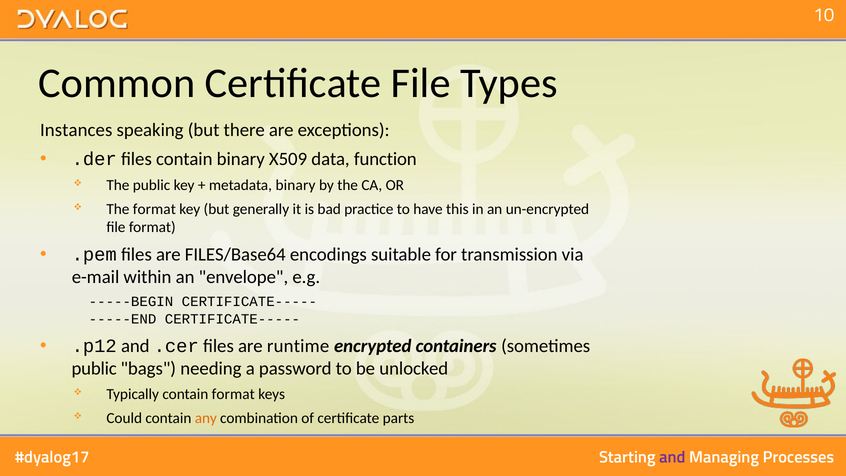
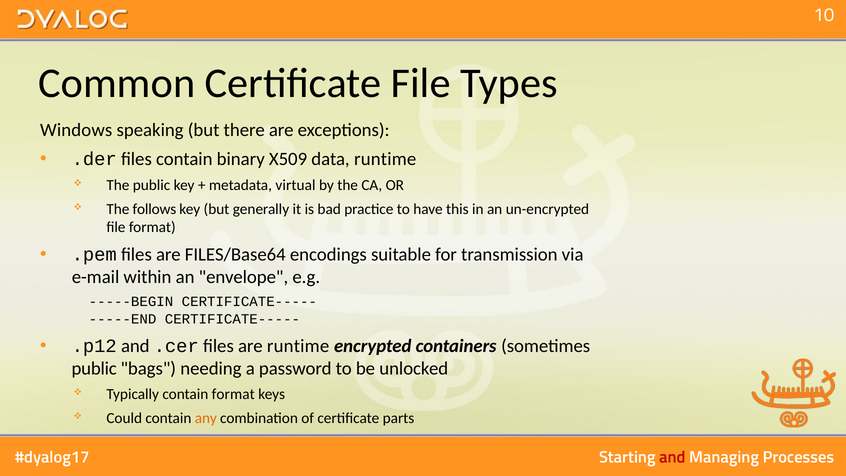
Instances: Instances -> Windows
data function: function -> runtime
metadata binary: binary -> virtual
The format: format -> follows
and at (672, 457) colour: purple -> red
